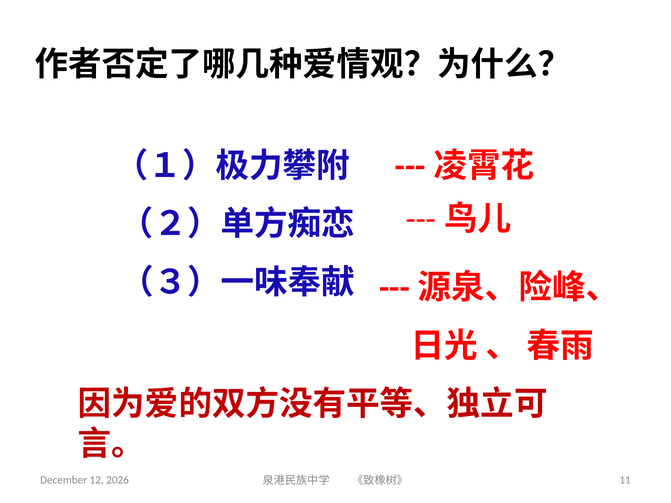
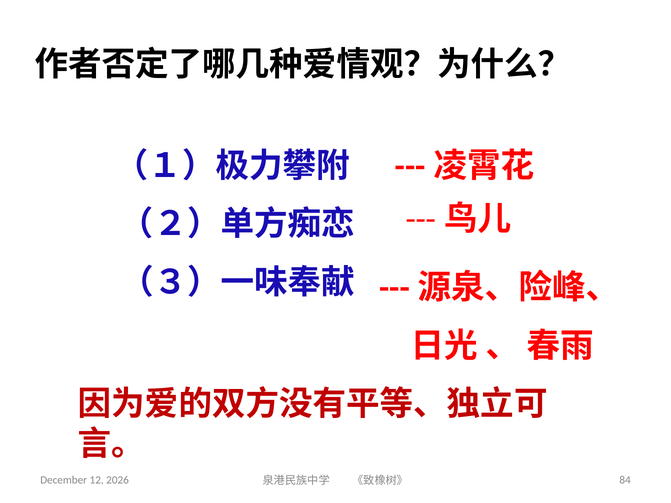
11: 11 -> 84
